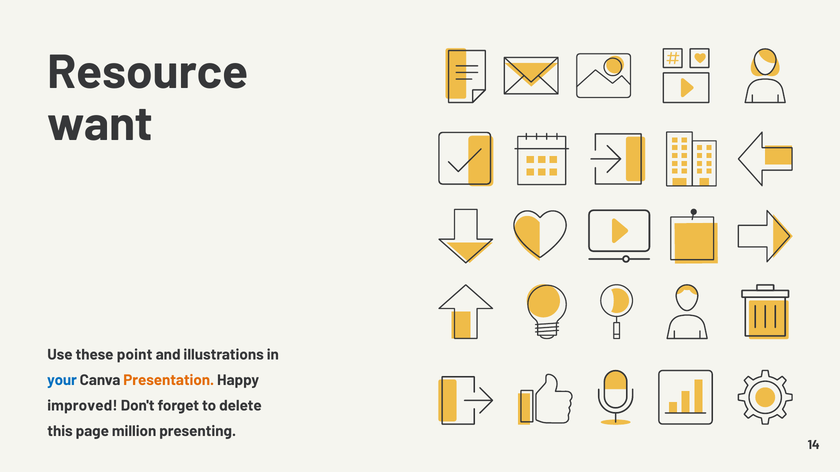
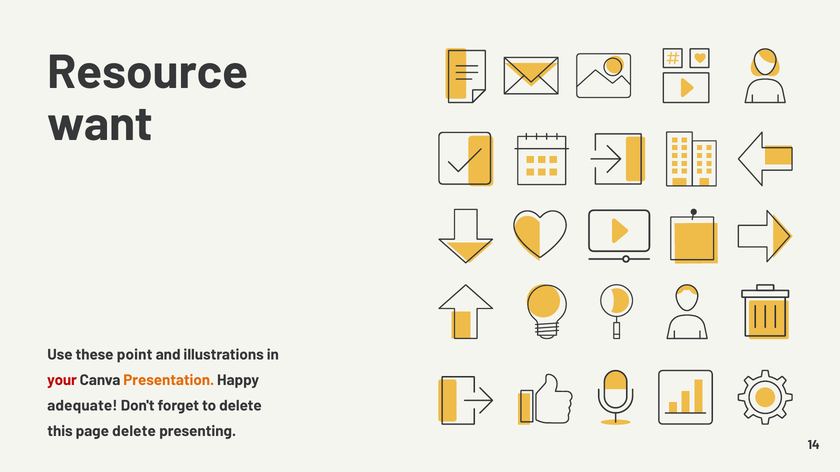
your colour: blue -> red
improved: improved -> adequate
page million: million -> delete
